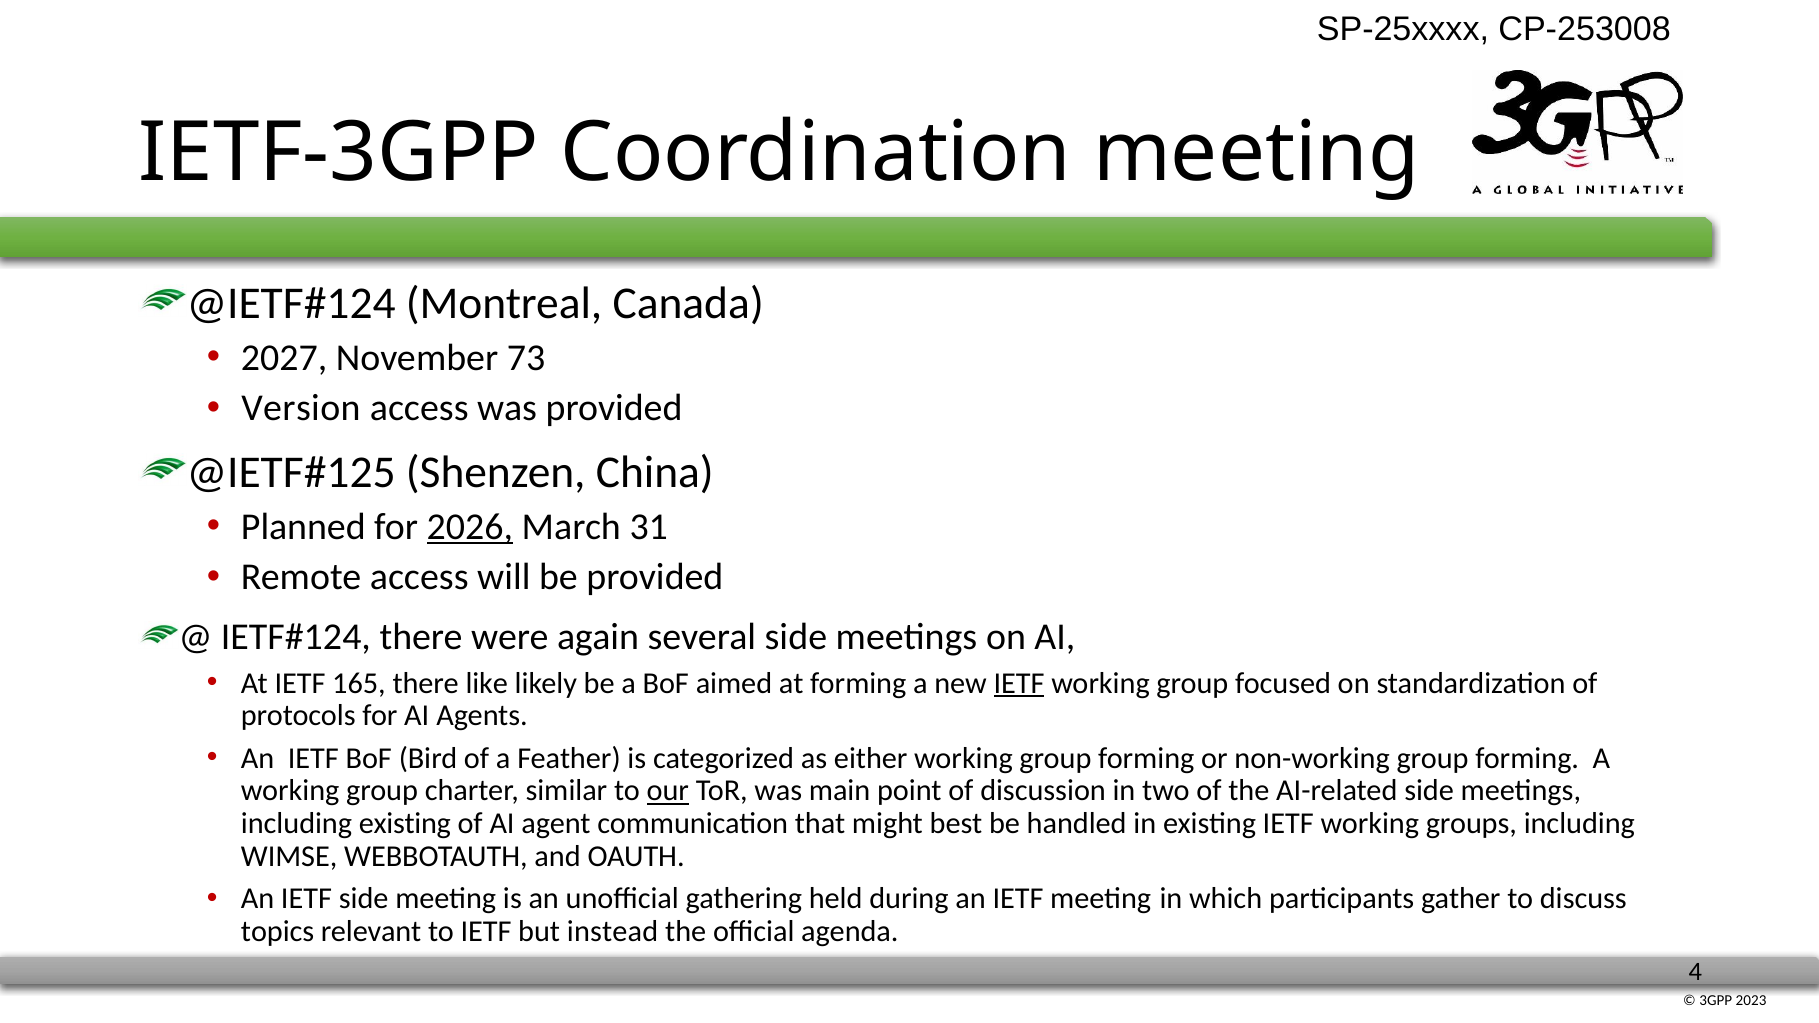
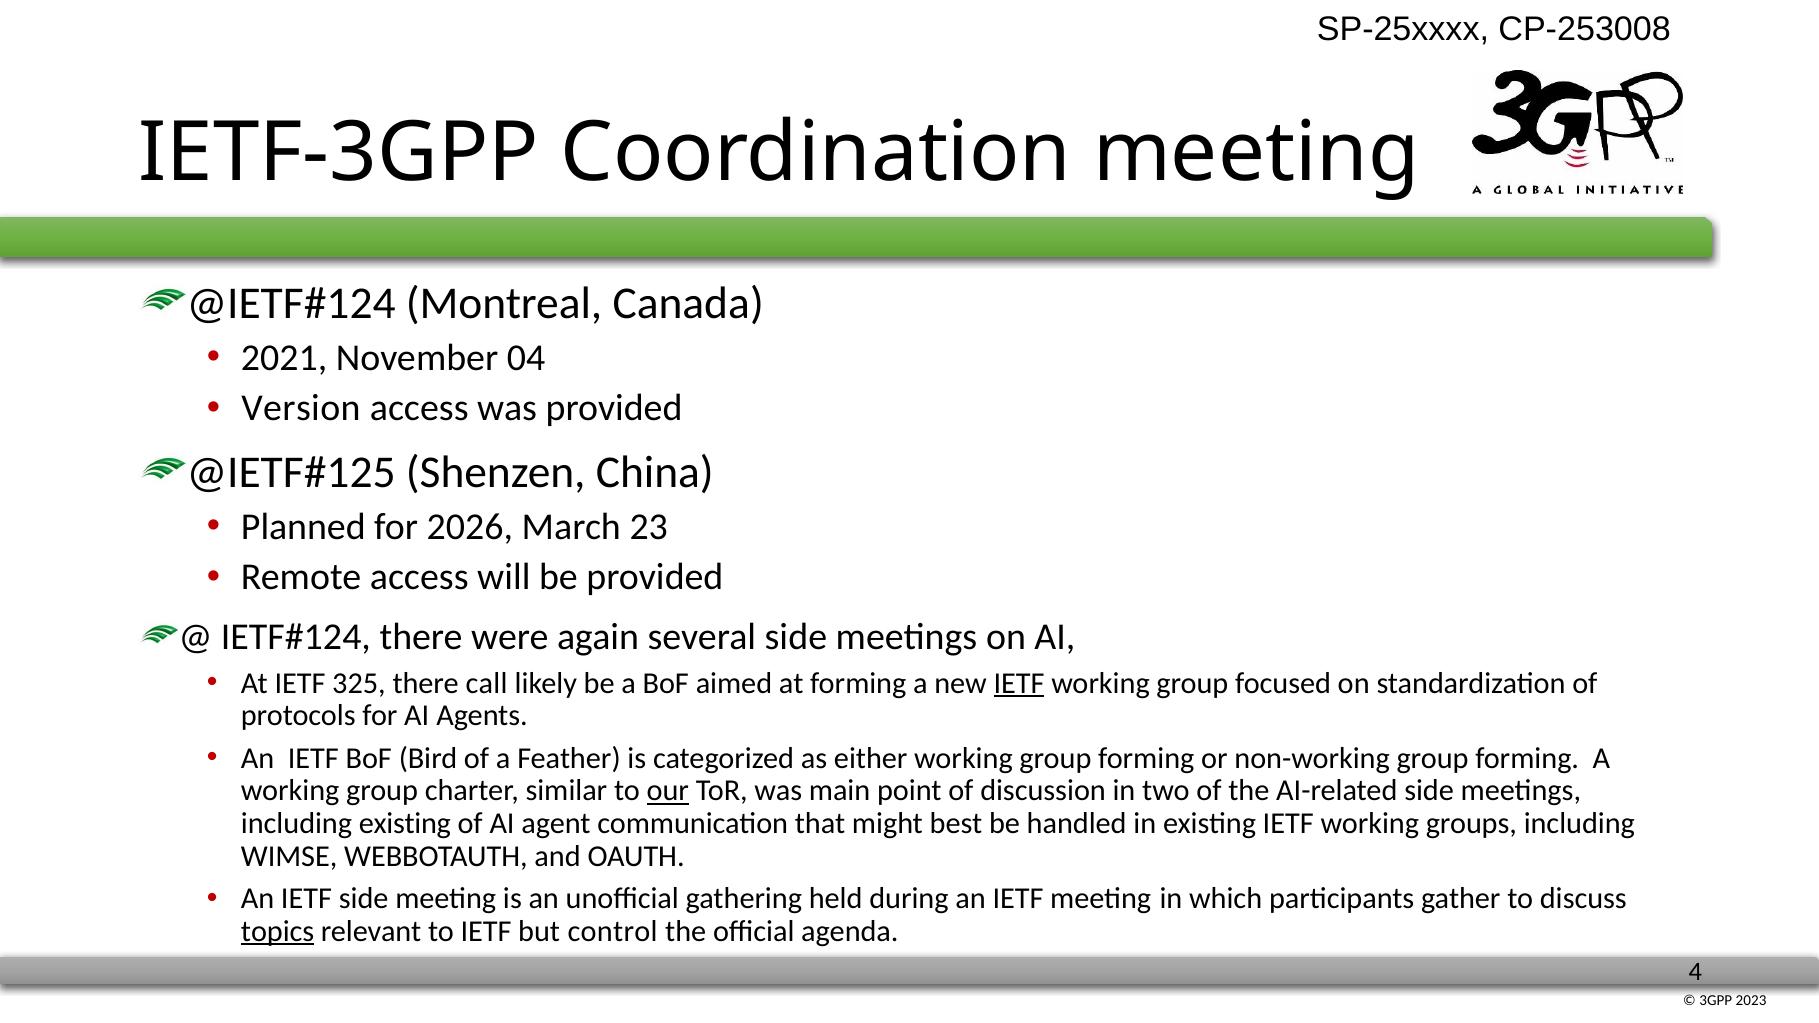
2027: 2027 -> 2021
73: 73 -> 04
2026 underline: present -> none
31: 31 -> 23
165: 165 -> 325
like: like -> call
topics underline: none -> present
instead: instead -> control
